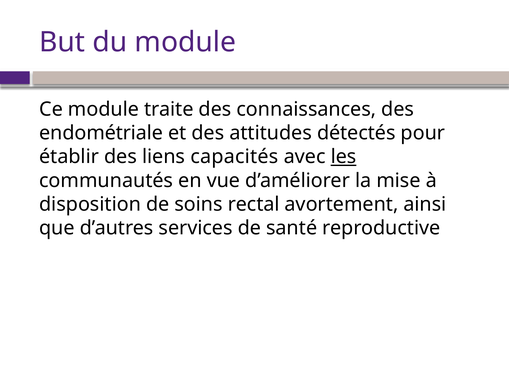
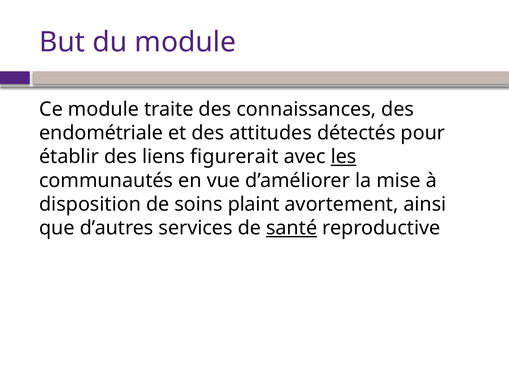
capacités: capacités -> figurerait
rectal: rectal -> plaint
santé underline: none -> present
